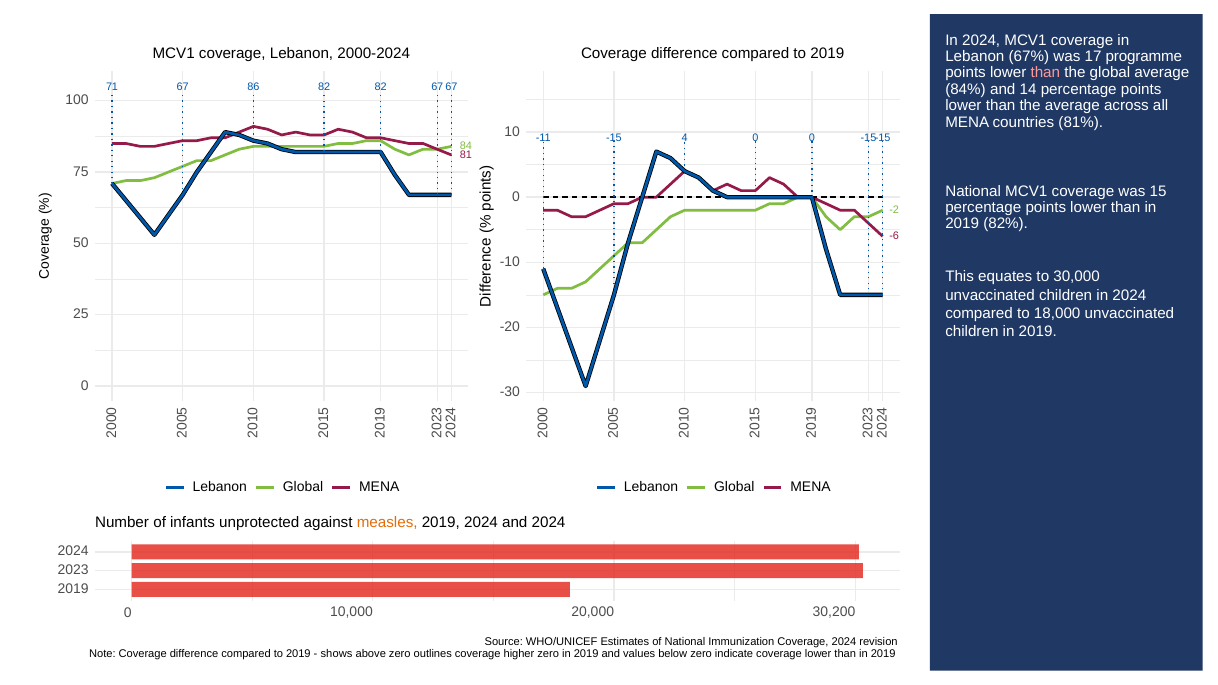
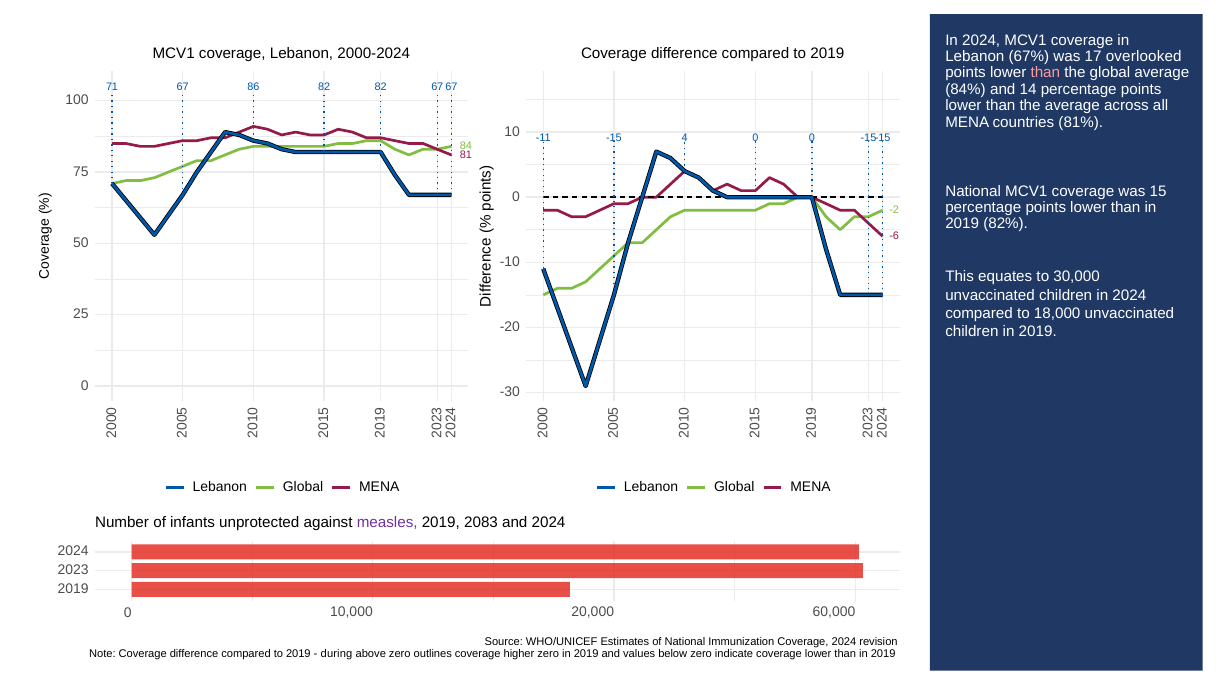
programme: programme -> overlooked
measles colour: orange -> purple
2019 2024: 2024 -> 2083
30,200: 30,200 -> 60,000
shows: shows -> during
